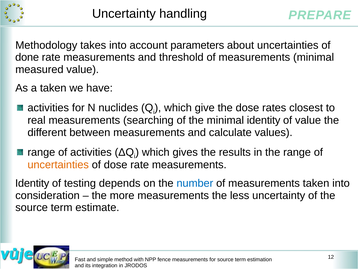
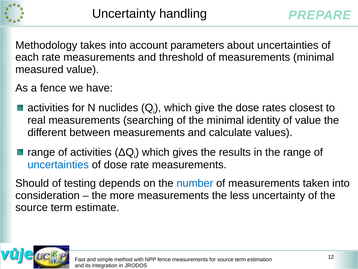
done: done -> each
a taken: taken -> fence
uncertainties at (58, 164) colour: orange -> blue
Identity at (32, 183): Identity -> Should
